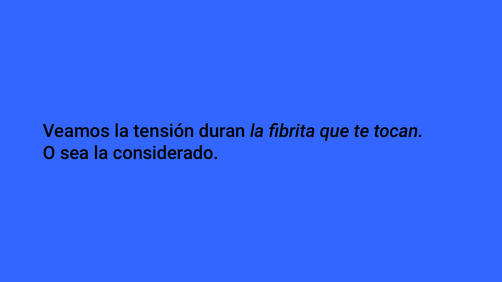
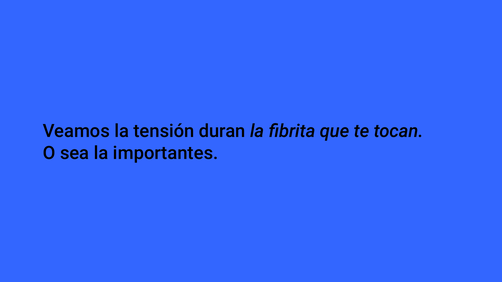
considerado: considerado -> importantes
